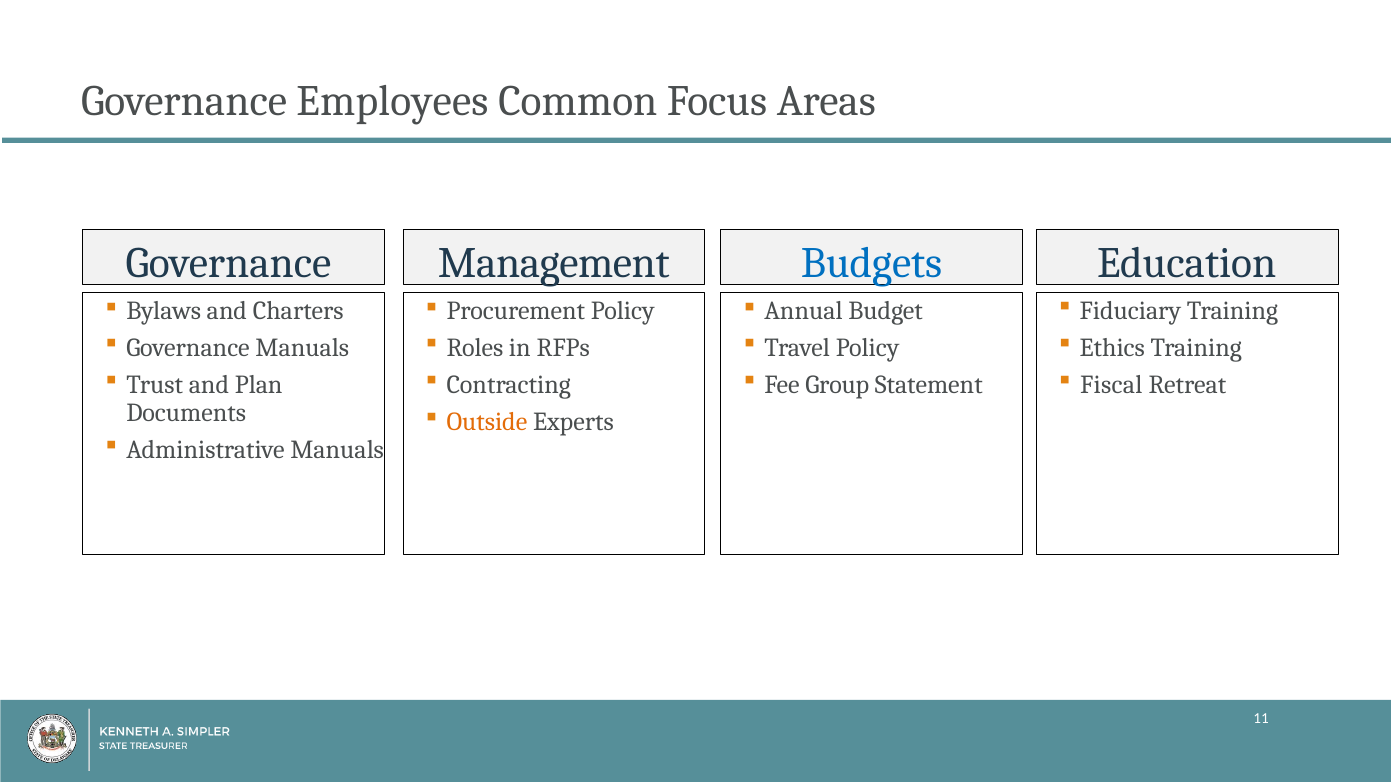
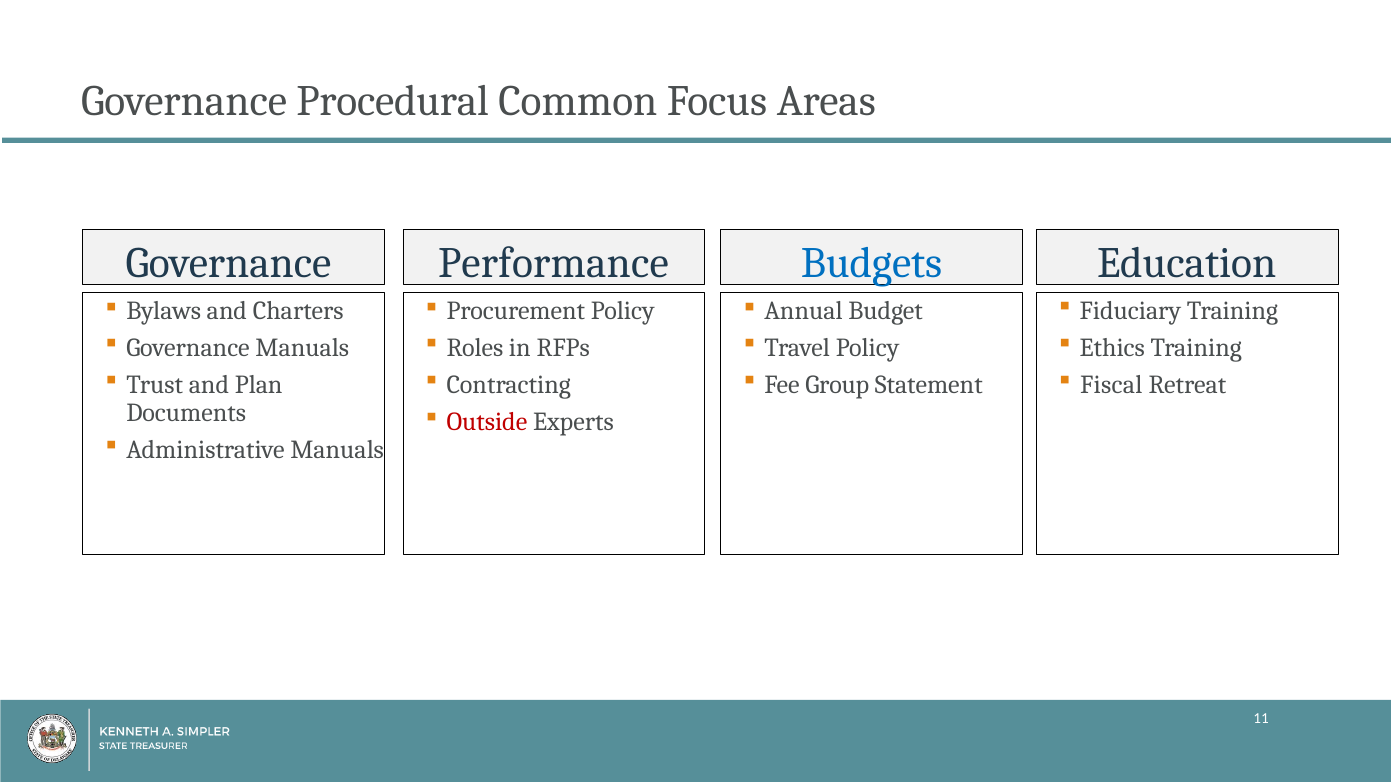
Employees: Employees -> Procedural
Management: Management -> Performance
Outside colour: orange -> red
